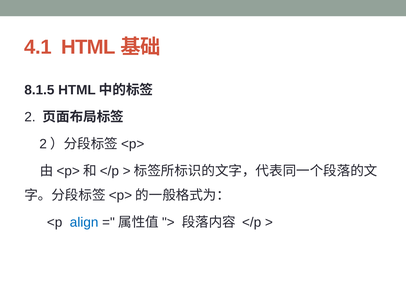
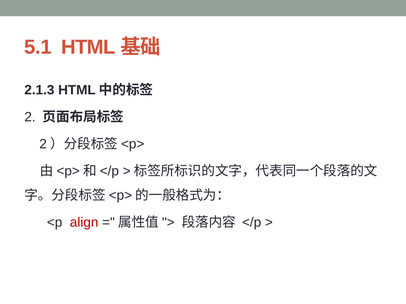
4.1: 4.1 -> 5.1
8.1.5: 8.1.5 -> 2.1.3
align colour: blue -> red
